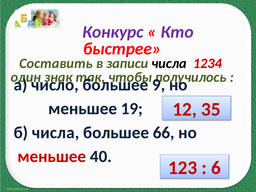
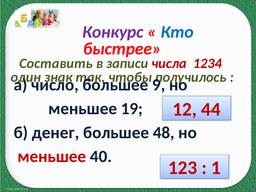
Кто colour: purple -> blue
числа at (169, 63) colour: black -> red
35: 35 -> 44
б числа: числа -> денег
66: 66 -> 48
6: 6 -> 1
